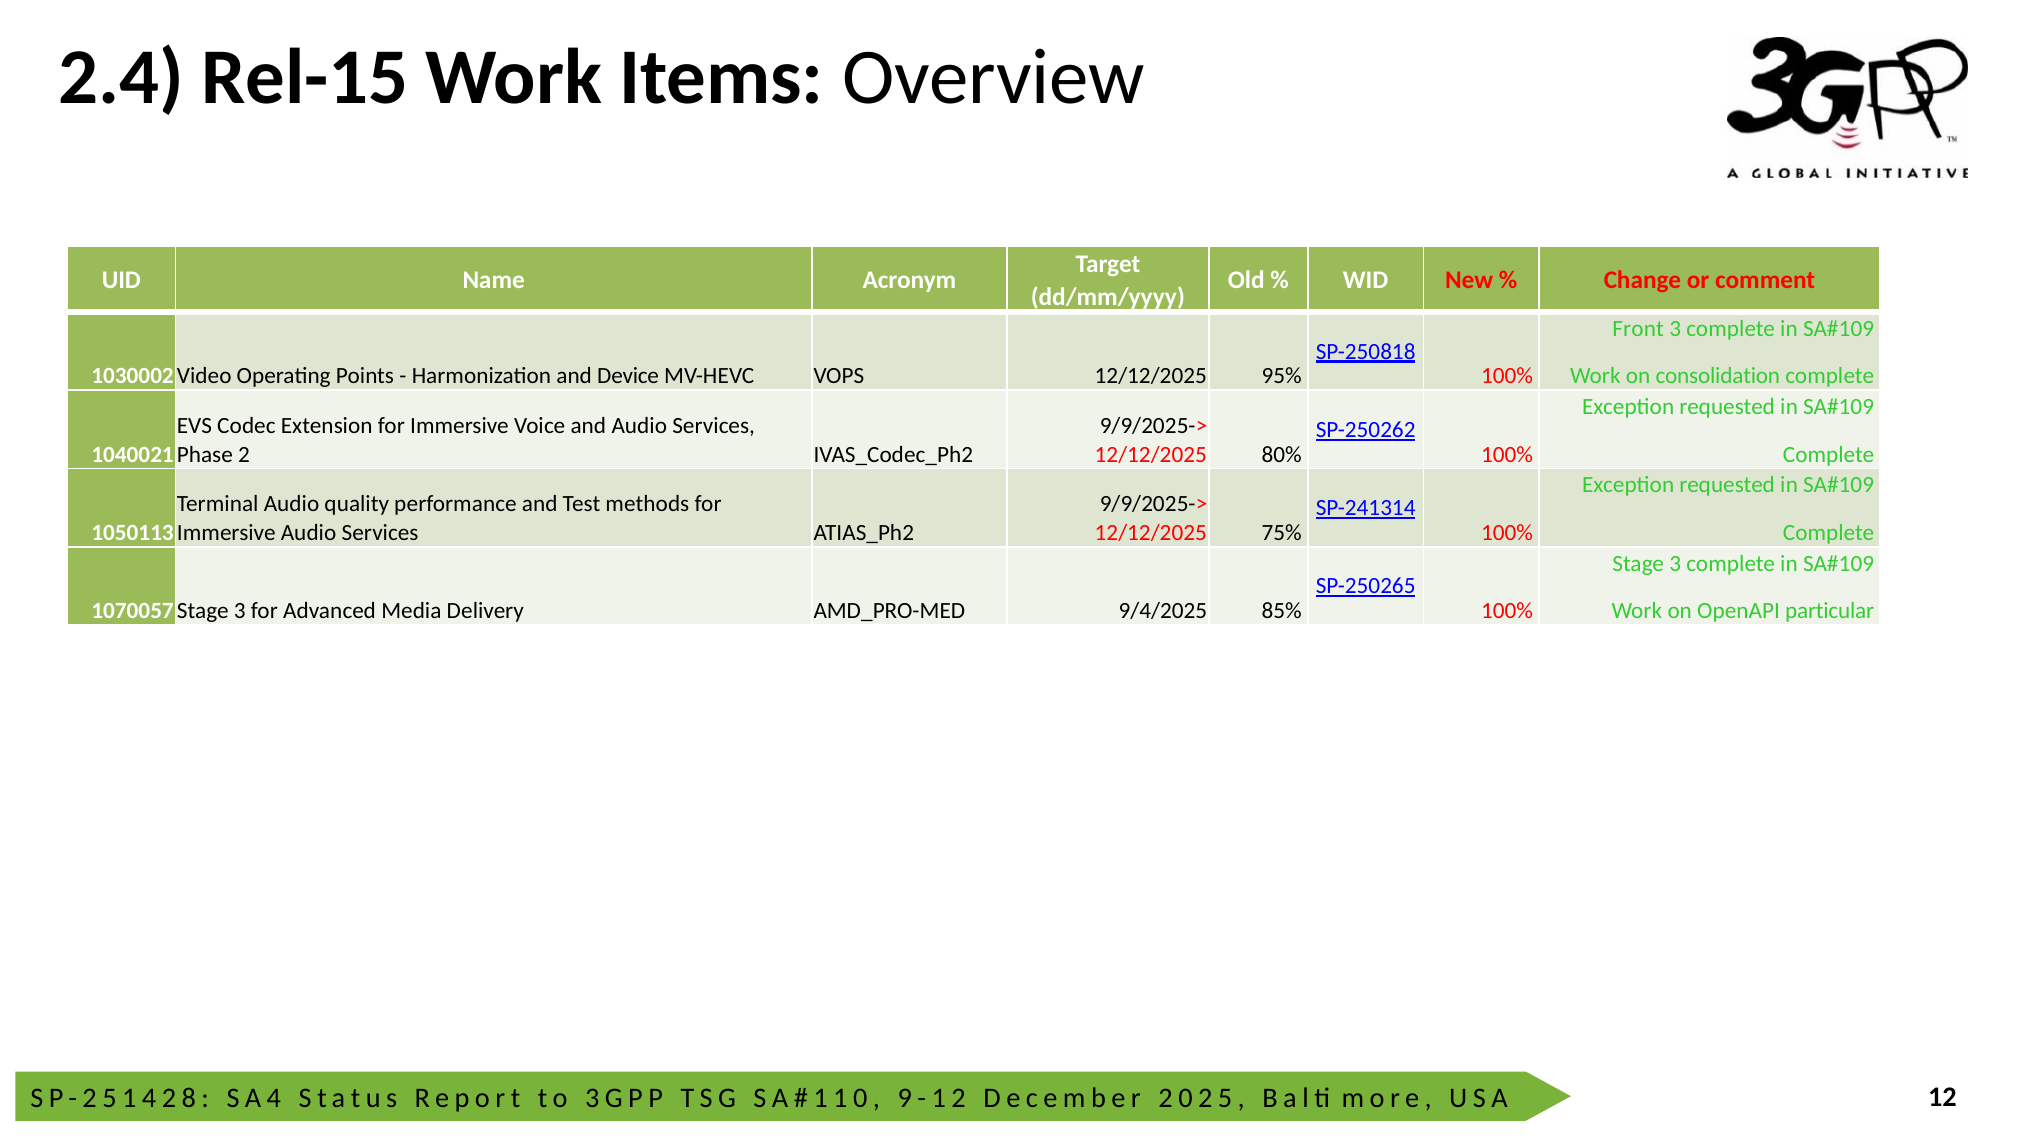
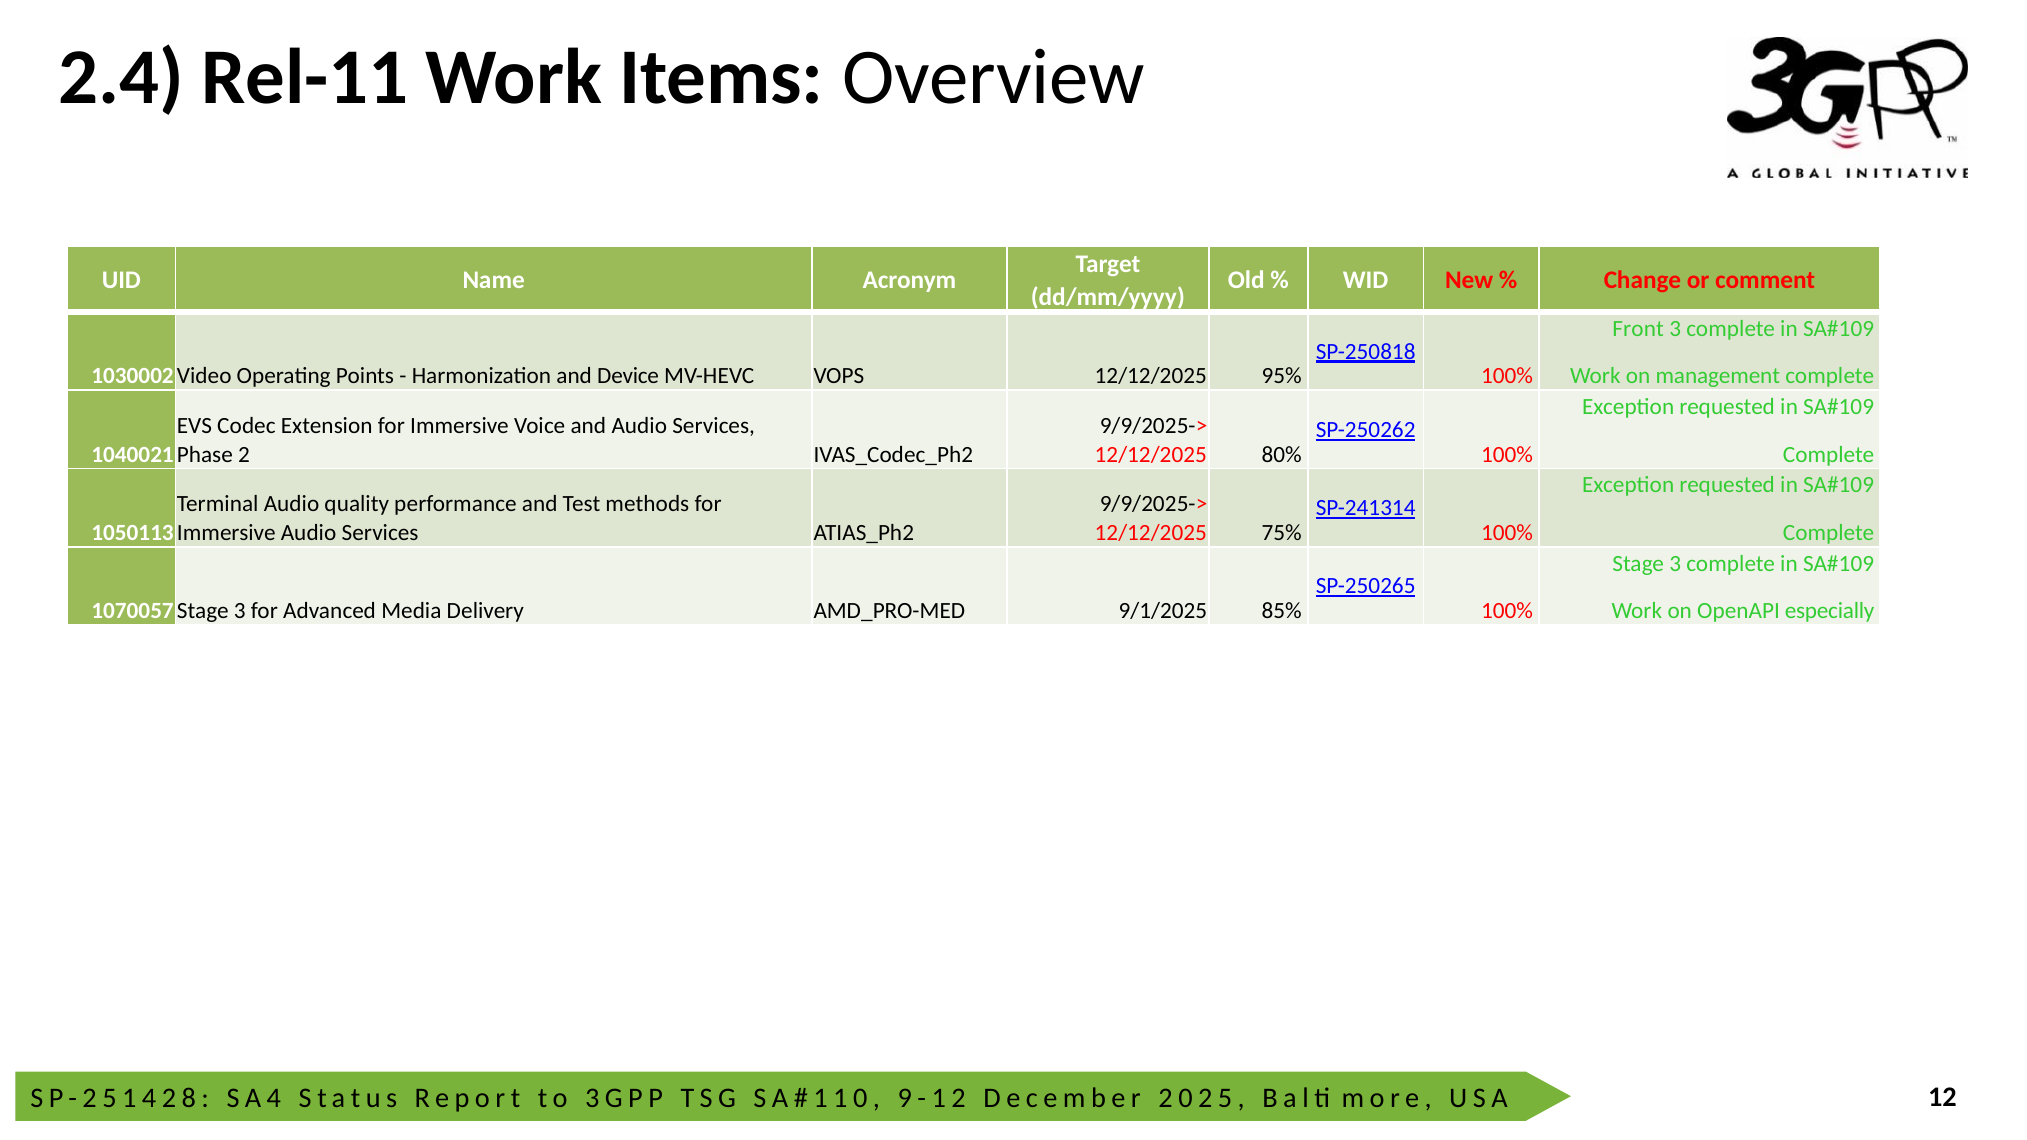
Rel-15: Rel-15 -> Rel-11
consolidation: consolidation -> management
9/4/2025: 9/4/2025 -> 9/1/2025
particular: particular -> especially
